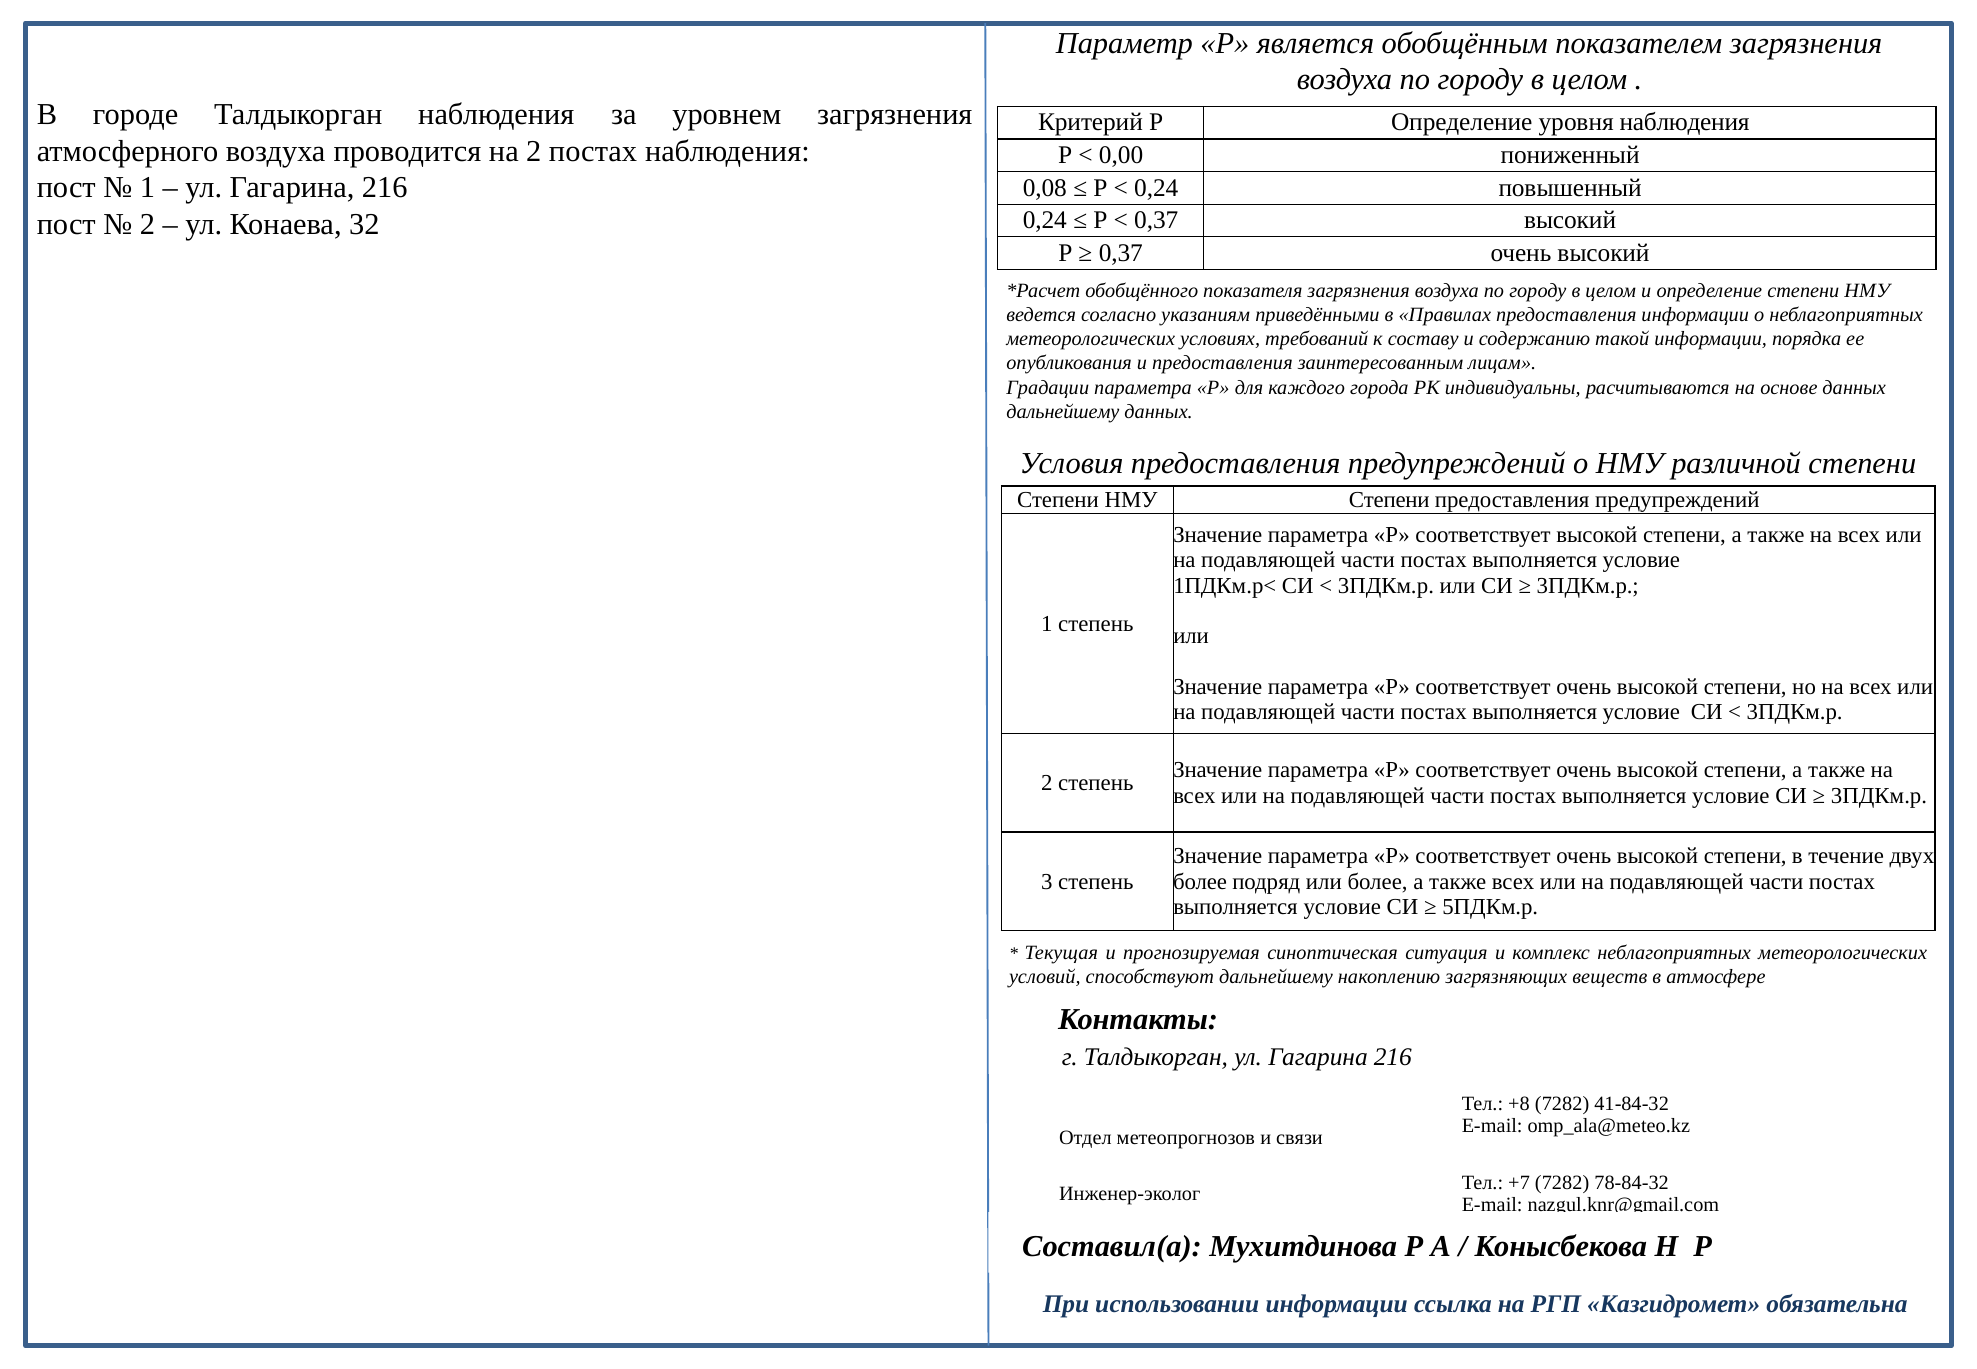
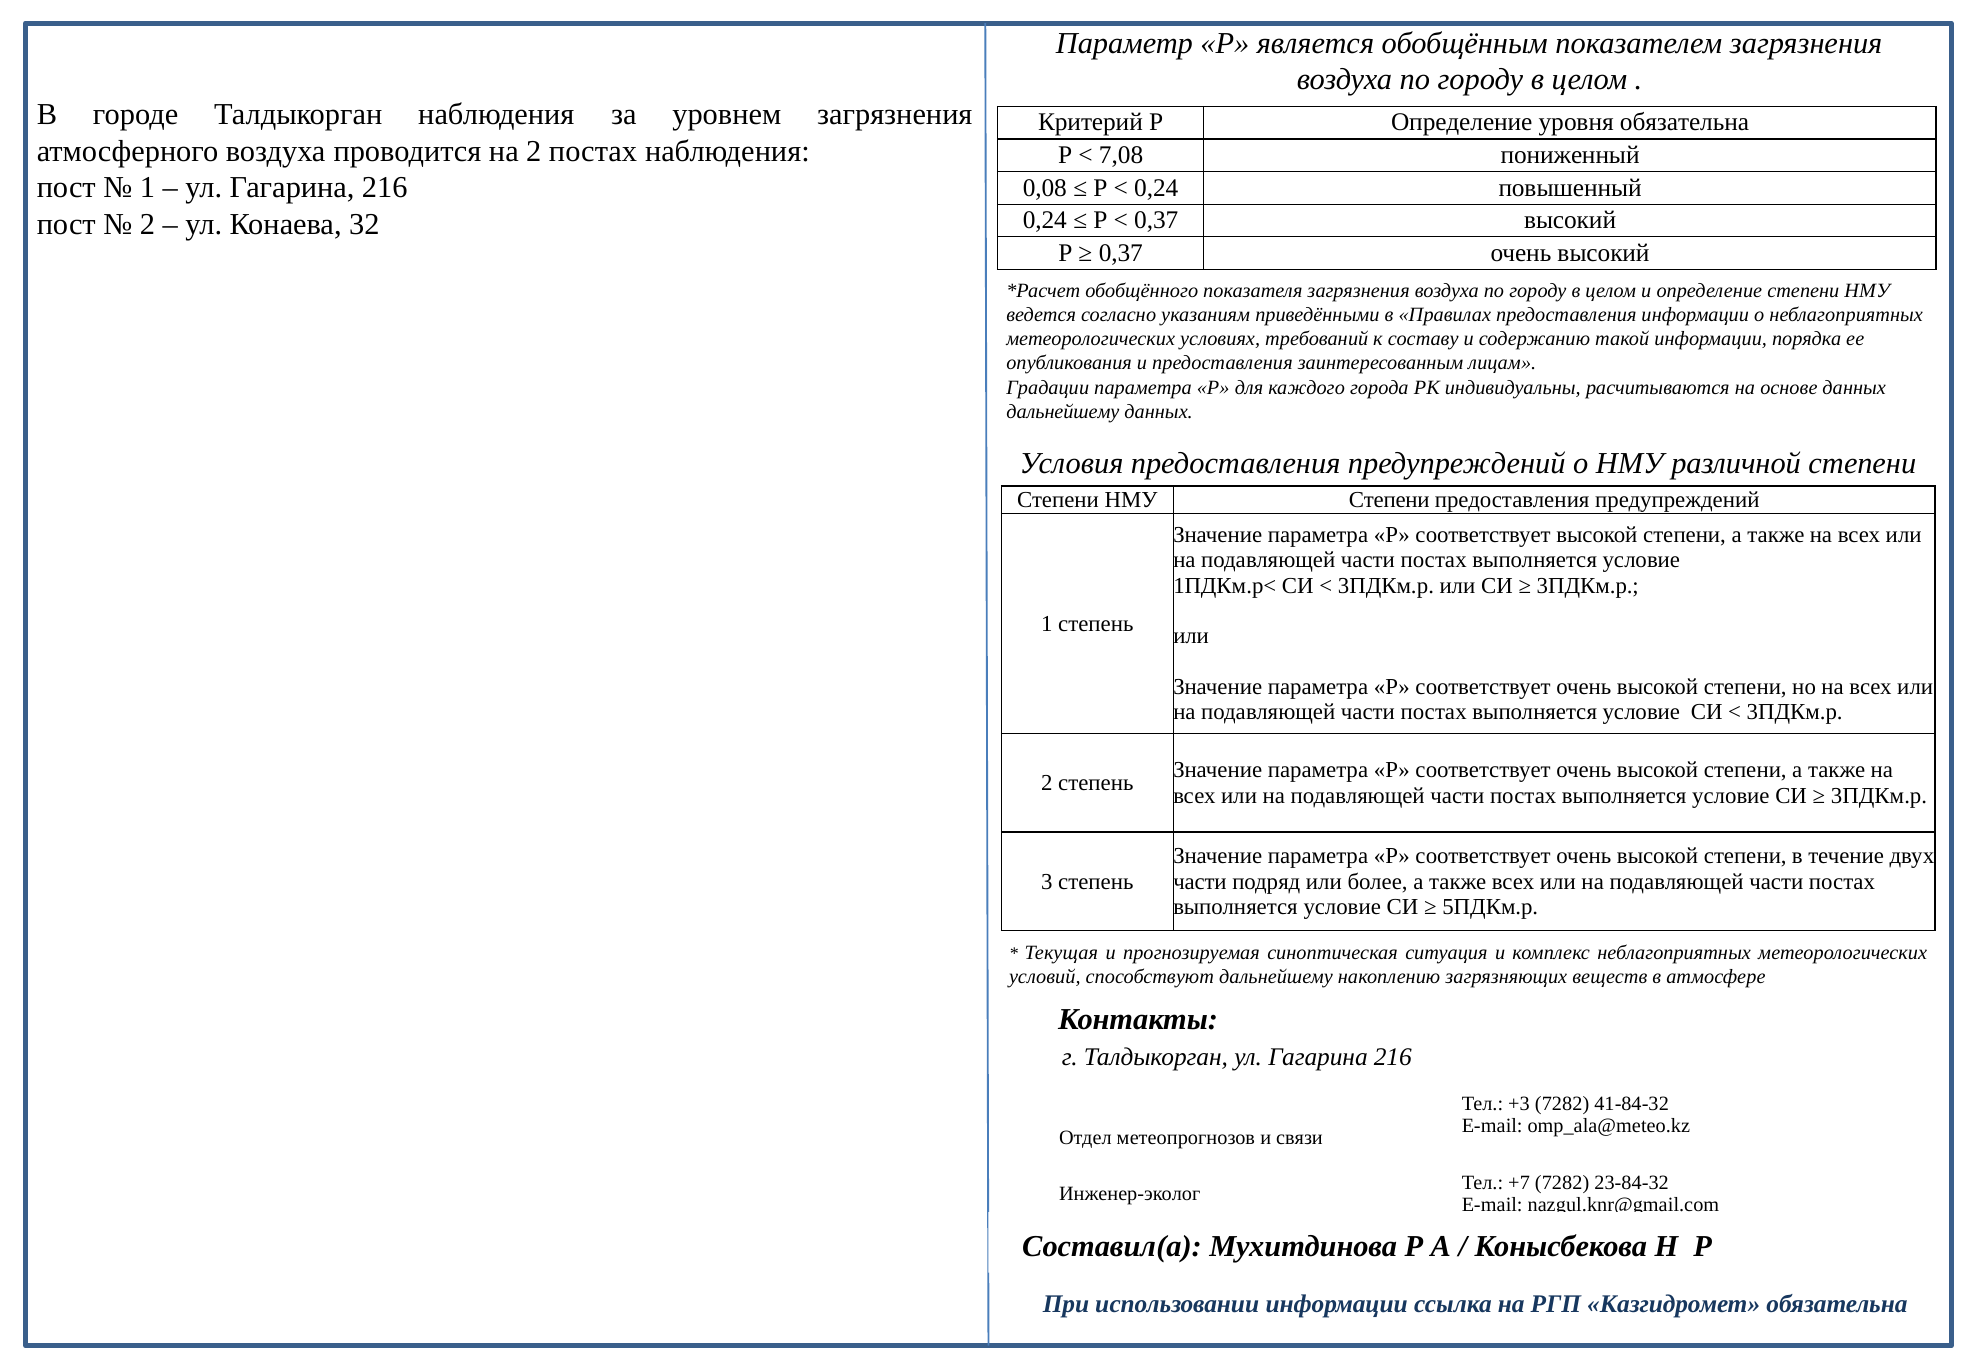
уровня наблюдения: наблюдения -> обязательна
0,00: 0,00 -> 7,08
более at (1200, 881): более -> части
+8: +8 -> +3
78-84-32: 78-84-32 -> 23-84-32
